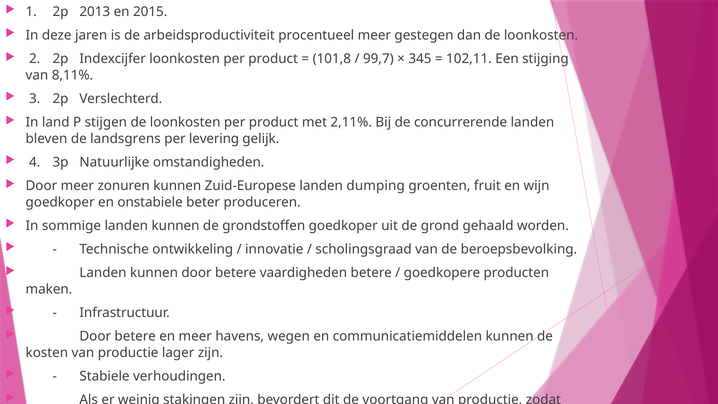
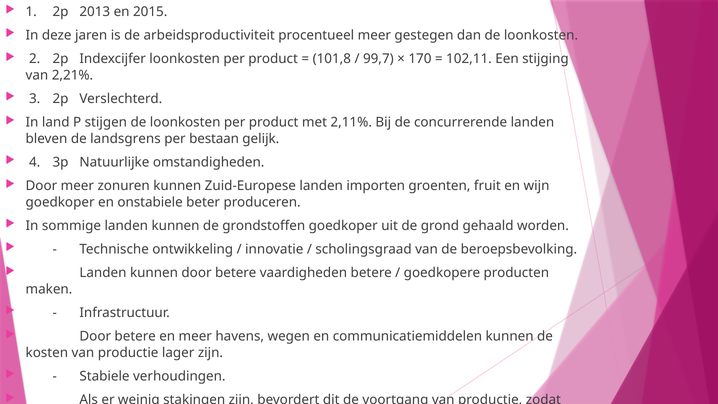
345: 345 -> 170
8,11%: 8,11% -> 2,21%
levering: levering -> bestaan
dumping: dumping -> importen
